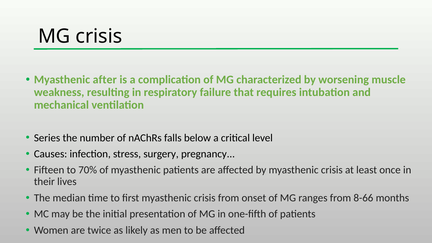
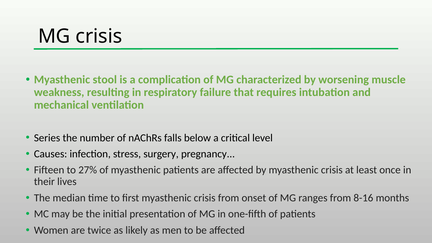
after: after -> stool
70%: 70% -> 27%
8-66: 8-66 -> 8-16
